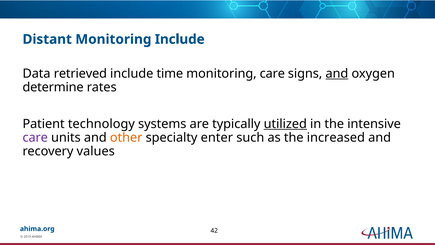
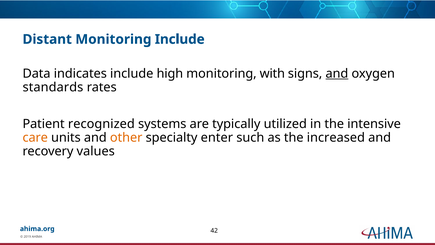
retrieved: retrieved -> indicates
time: time -> high
monitoring care: care -> with
determine: determine -> standards
technology: technology -> recognized
utilized underline: present -> none
care at (35, 137) colour: purple -> orange
